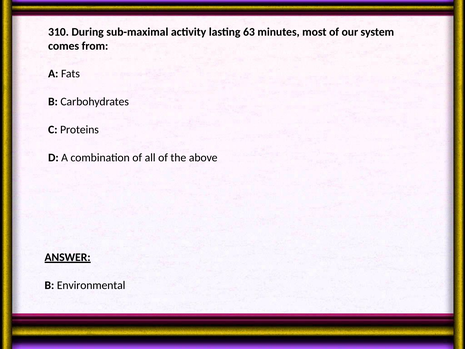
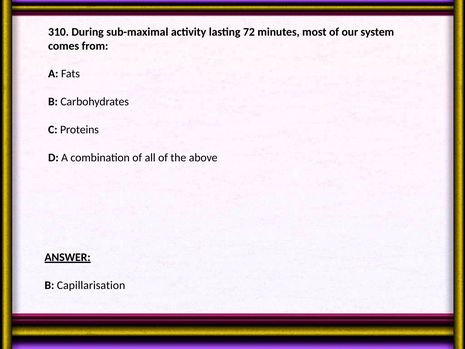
63: 63 -> 72
Environmental: Environmental -> Capillarisation
